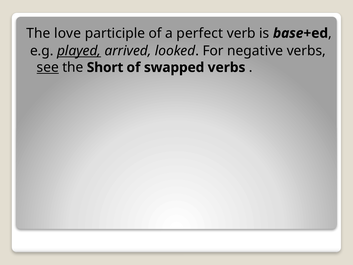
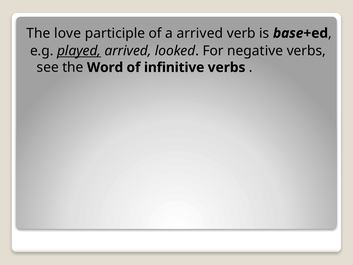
a perfect: perfect -> arrived
see underline: present -> none
Short: Short -> Word
swapped: swapped -> infinitive
